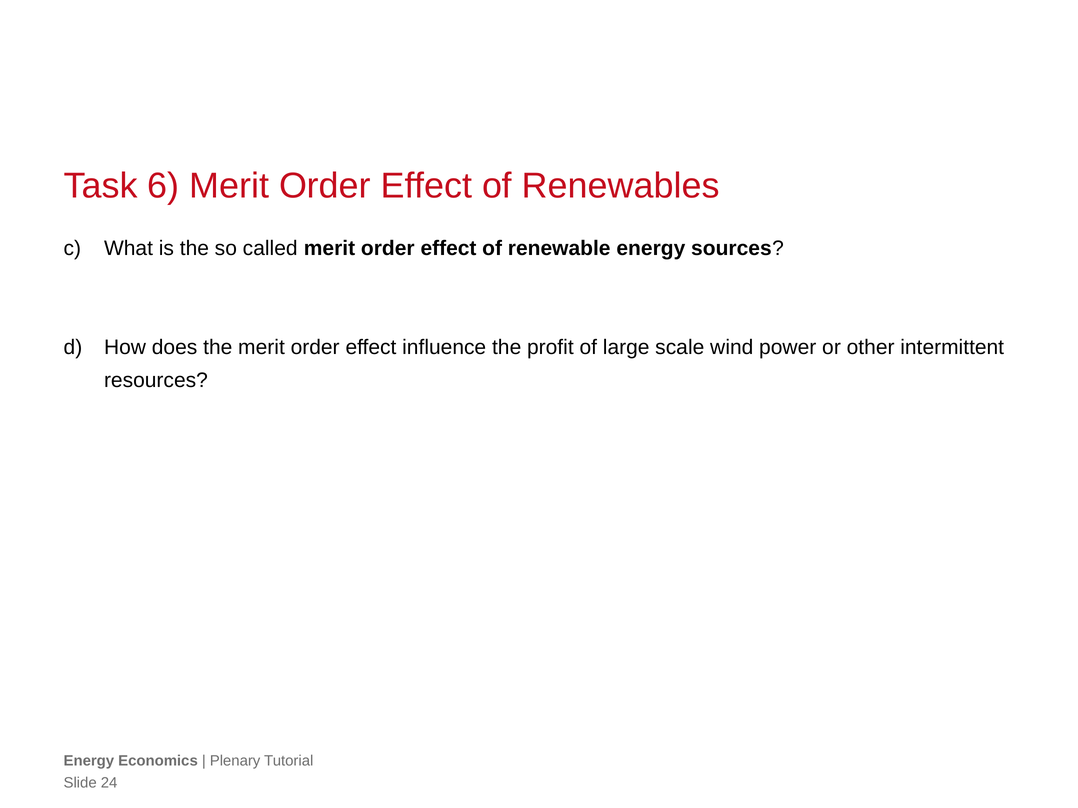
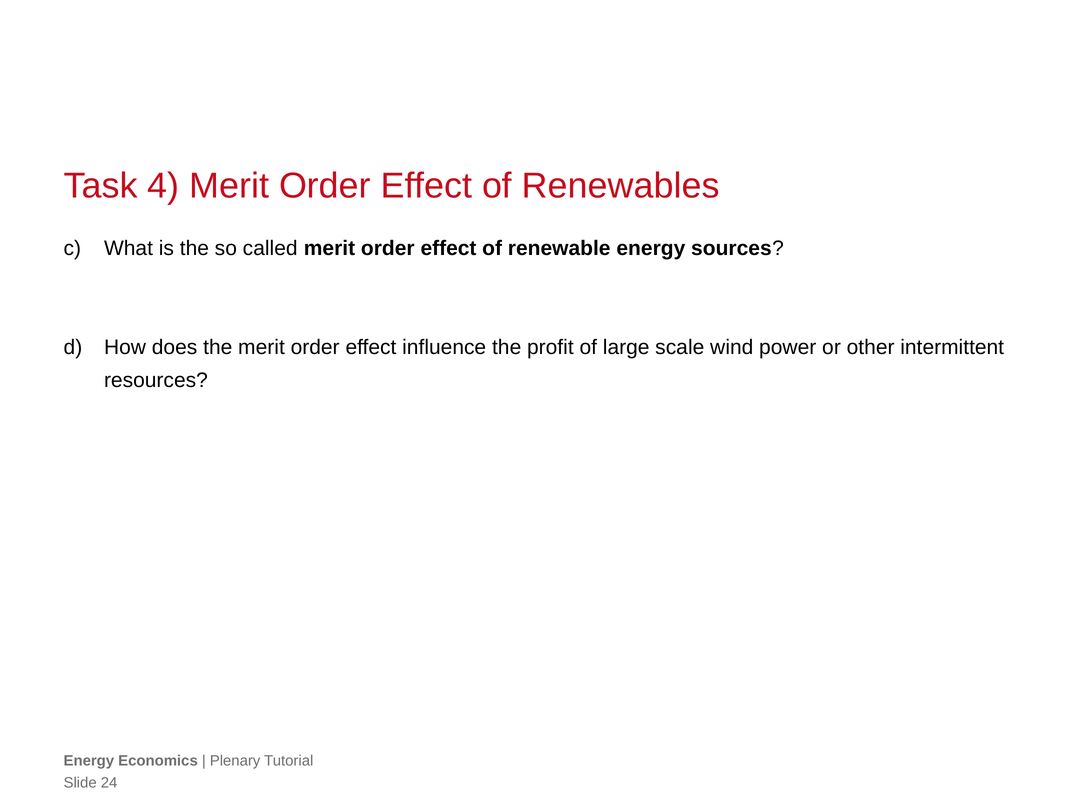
6: 6 -> 4
